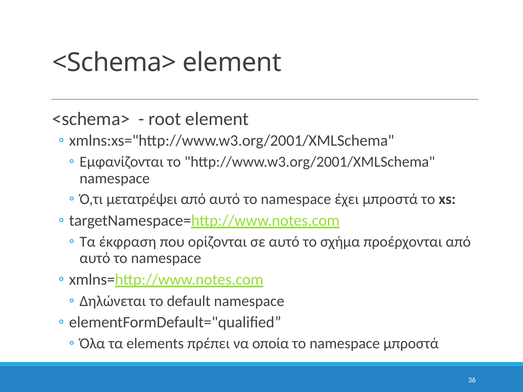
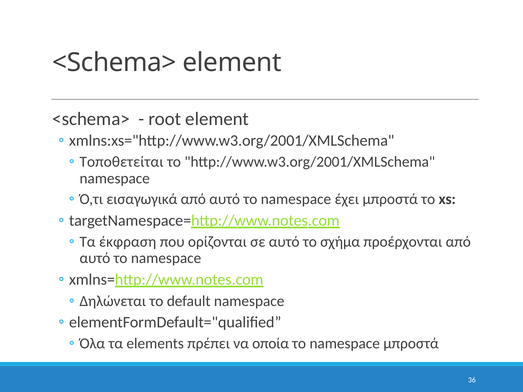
Εμφανίζονται: Εμφανίζονται -> Τοποθετείται
μετατρέψει: μετατρέψει -> εισαγωγικά
